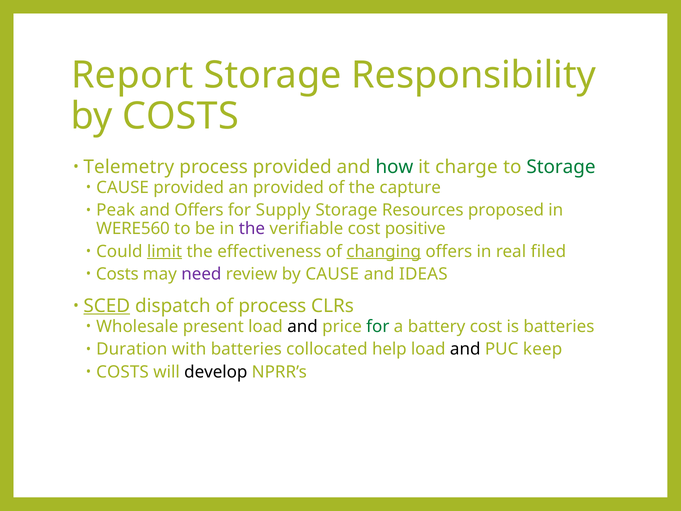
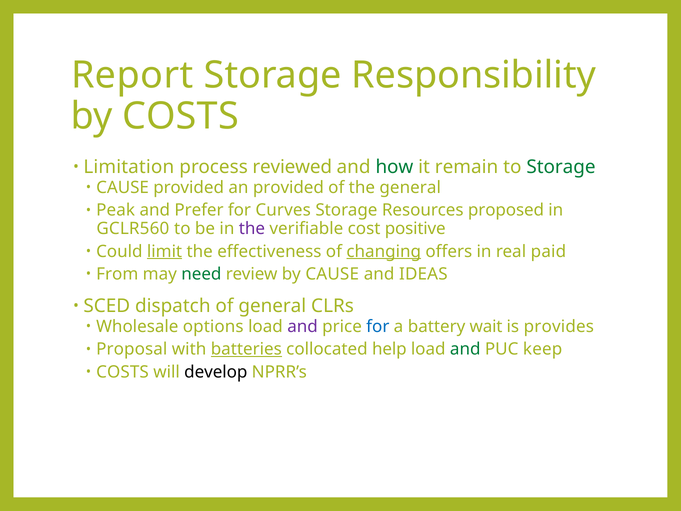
Telemetry: Telemetry -> Limitation
process provided: provided -> reviewed
charge: charge -> remain
the capture: capture -> general
and Offers: Offers -> Prefer
Supply: Supply -> Curves
WERE560: WERE560 -> GCLR560
filed: filed -> paid
Costs at (117, 274): Costs -> From
need colour: purple -> green
SCED underline: present -> none
of process: process -> general
present: present -> options
and at (303, 326) colour: black -> purple
for at (378, 326) colour: green -> blue
battery cost: cost -> wait
is batteries: batteries -> provides
Duration: Duration -> Proposal
batteries at (246, 349) underline: none -> present
and at (465, 349) colour: black -> green
